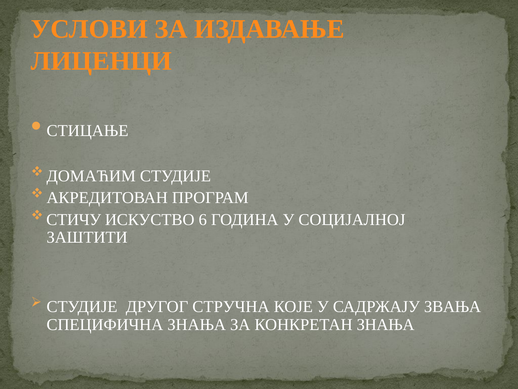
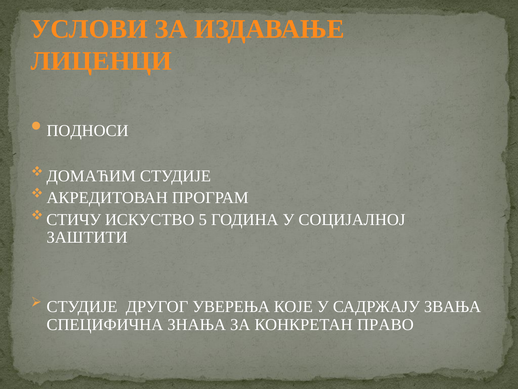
СТИЦАЊЕ: СТИЦАЊЕ -> ПОДНОСИ
6: 6 -> 5
СТРУЧНА: СТРУЧНА -> УВЕРЕЊА
КОНКРЕТАН ЗНАЊА: ЗНАЊА -> ПРАВО
